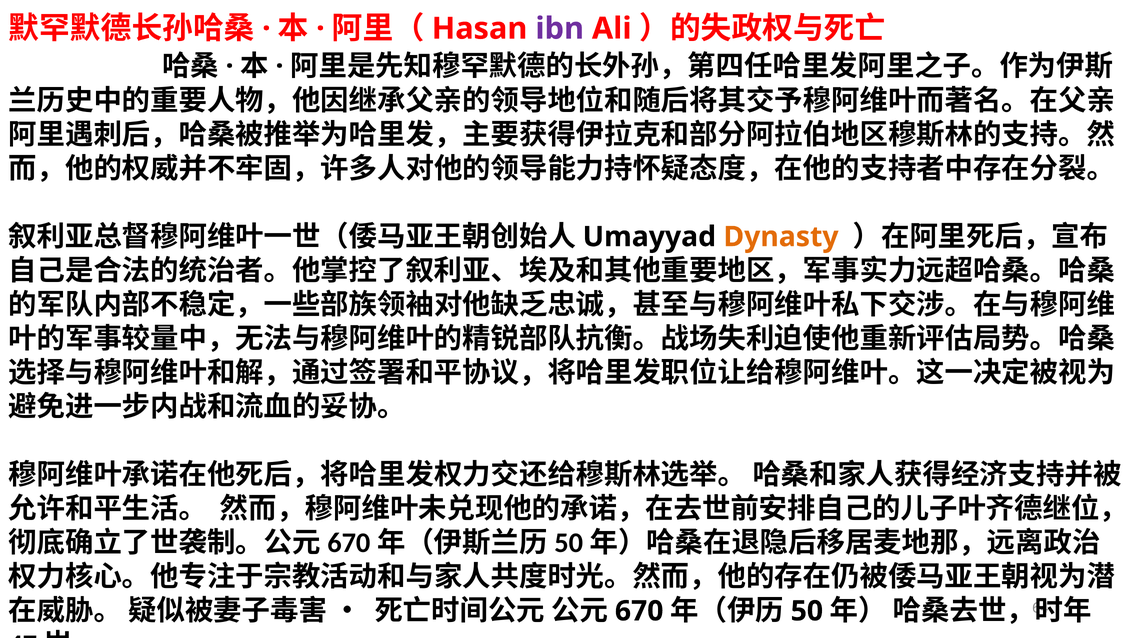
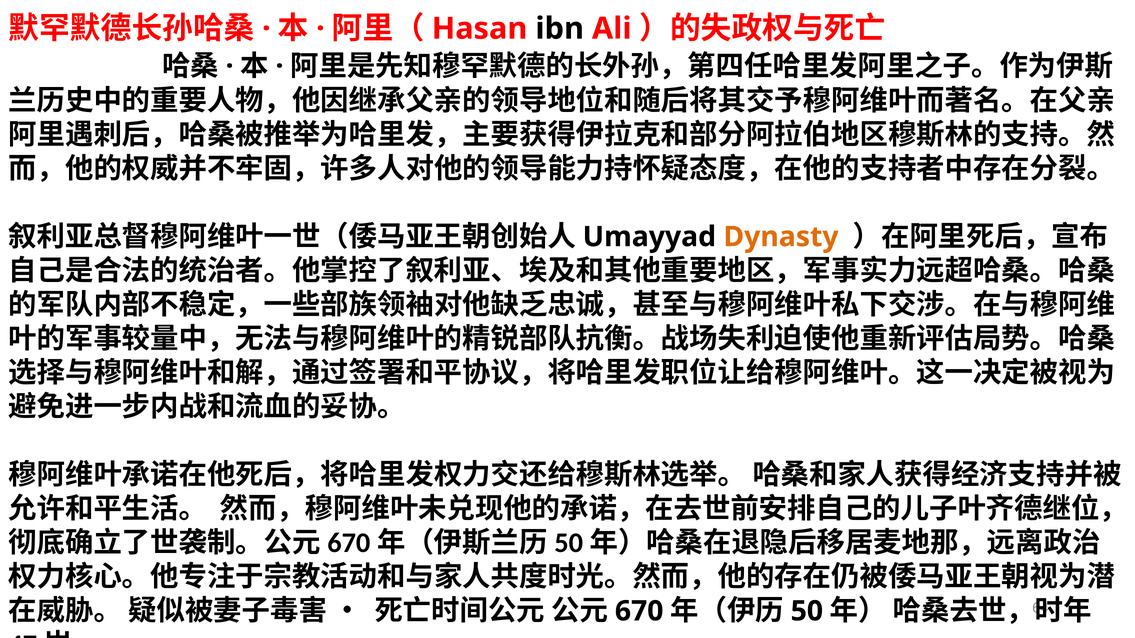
ibn colour: purple -> black
